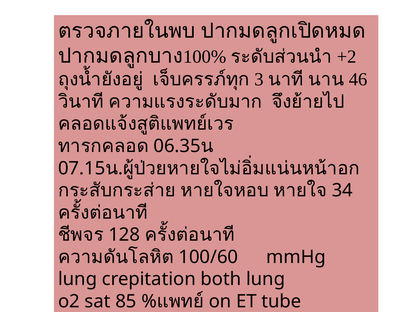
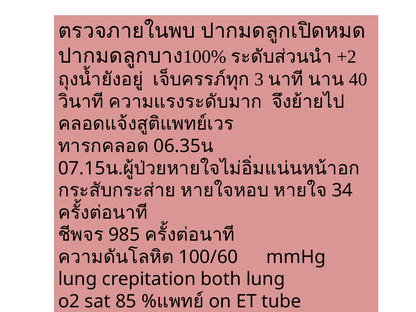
46: 46 -> 40
128: 128 -> 985
